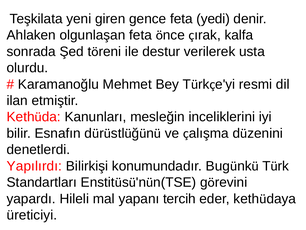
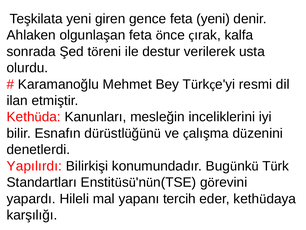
feta yedi: yedi -> yeni
üreticiyi: üreticiyi -> karşılığı
